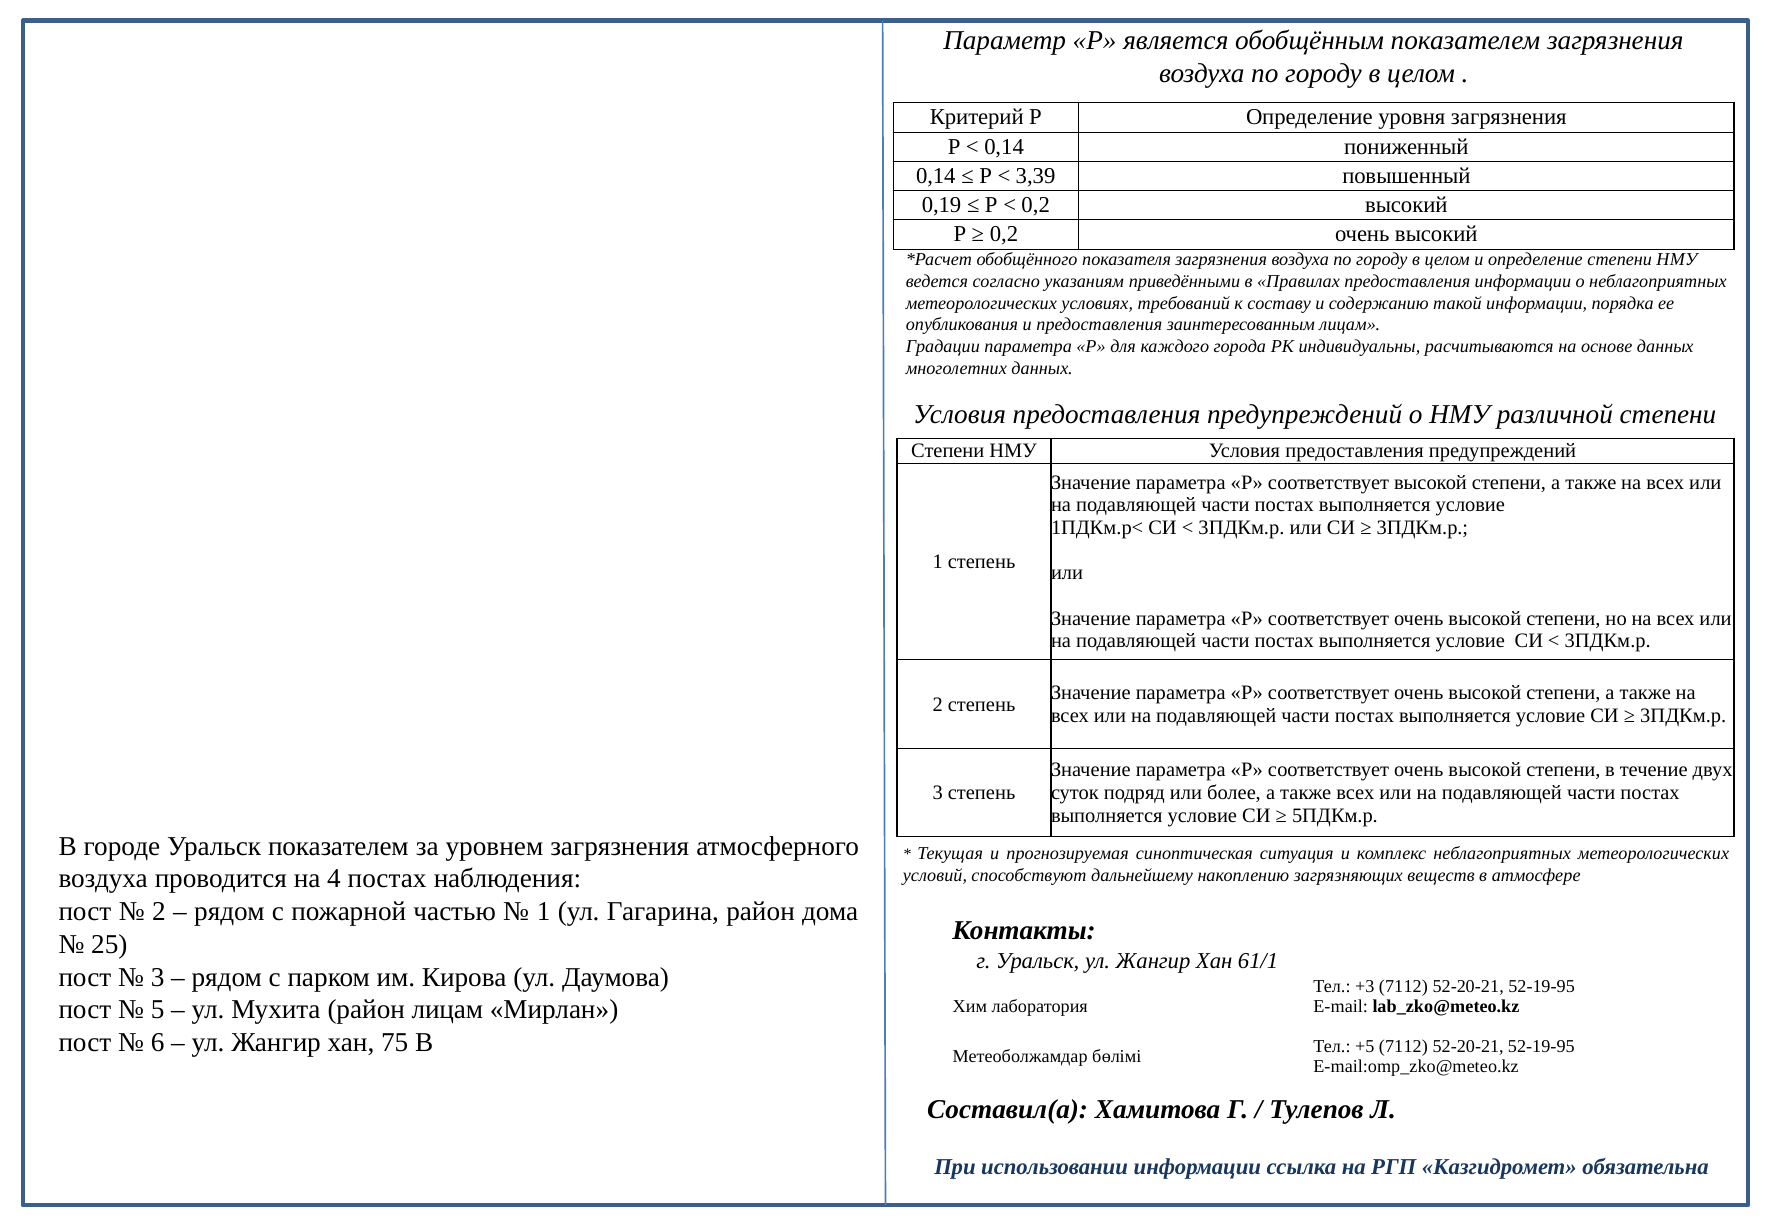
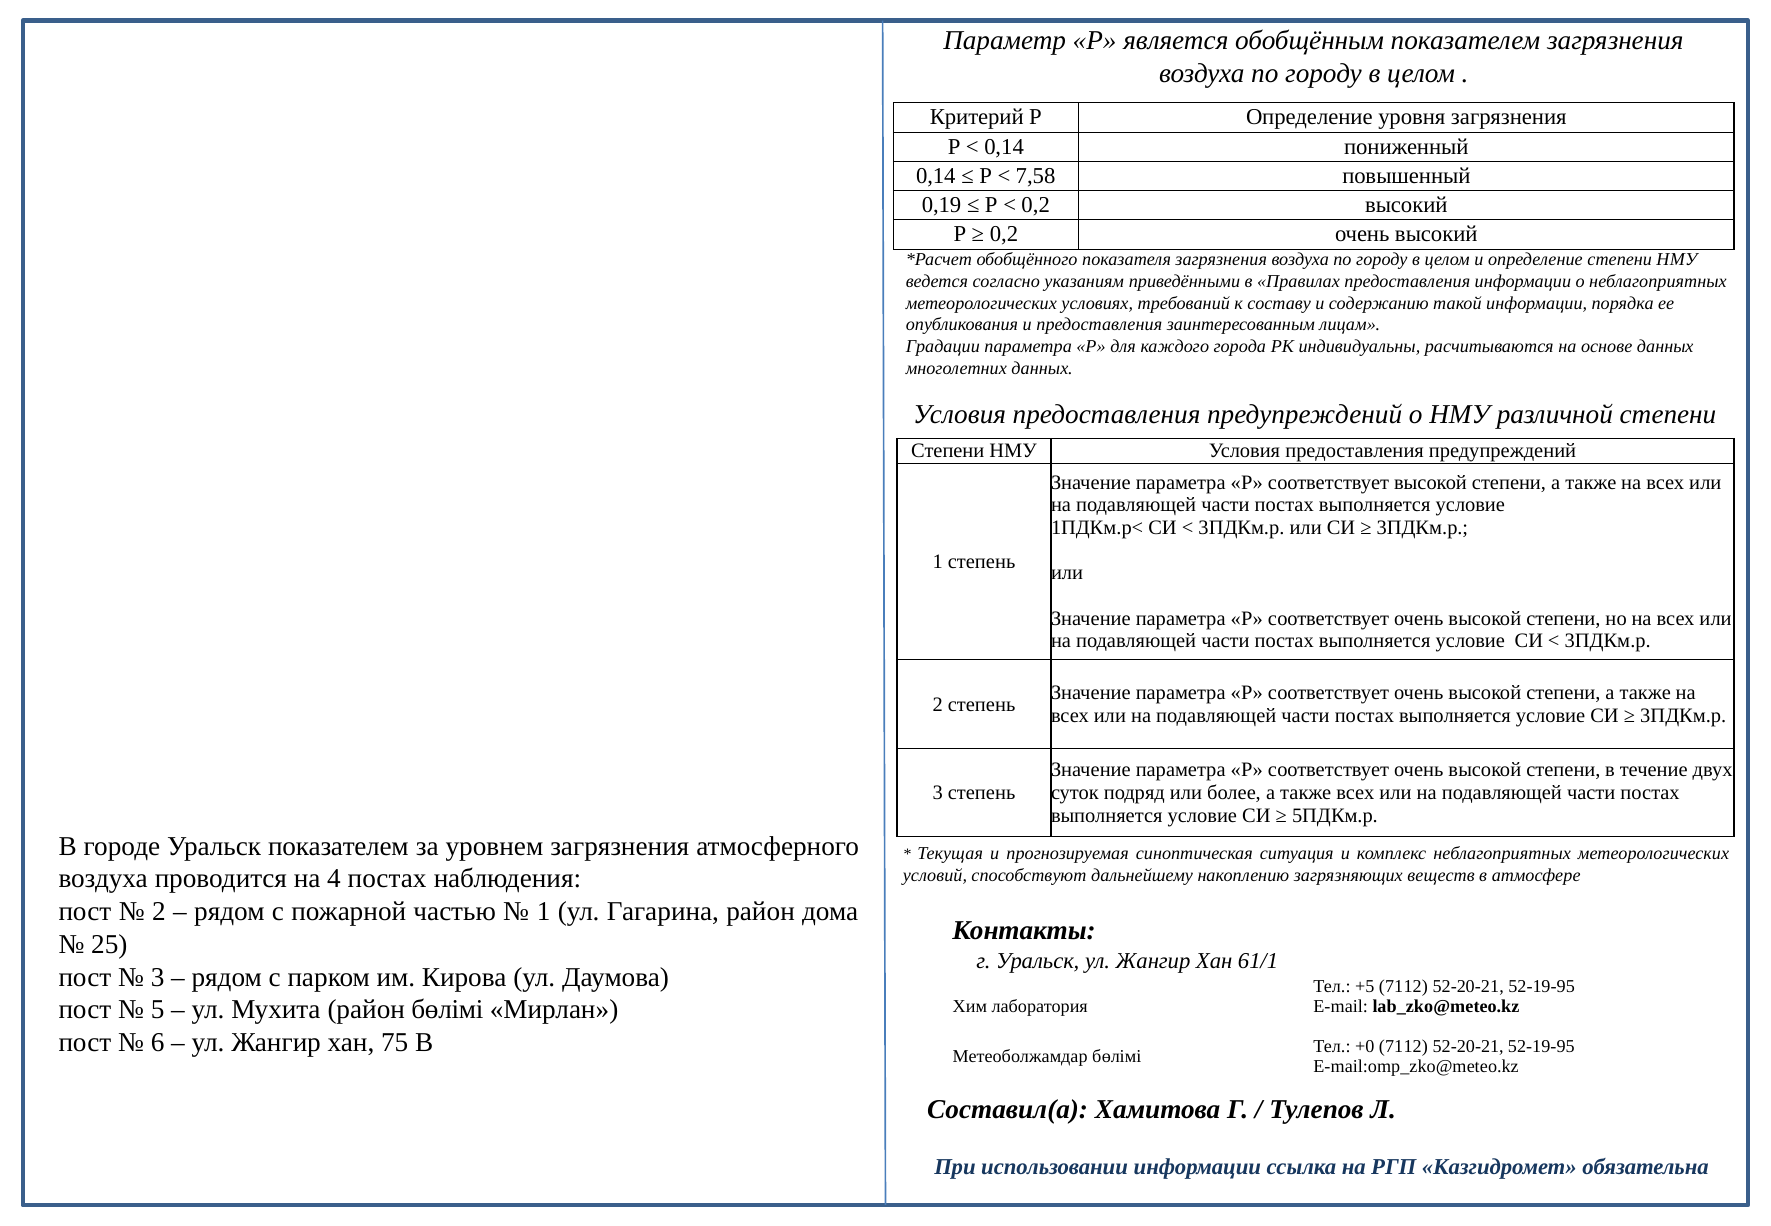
3,39: 3,39 -> 7,58
+3: +3 -> +5
район лицам: лицам -> бөлімі
+5: +5 -> +0
